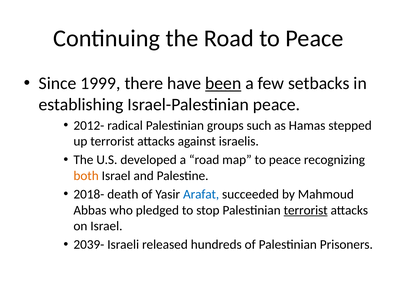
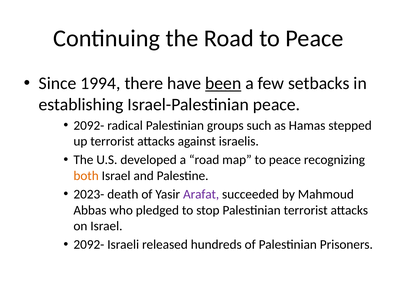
1999: 1999 -> 1994
2012- at (89, 125): 2012- -> 2092-
2018-: 2018- -> 2023-
Arafat colour: blue -> purple
terrorist at (306, 210) underline: present -> none
2039- at (89, 244): 2039- -> 2092-
